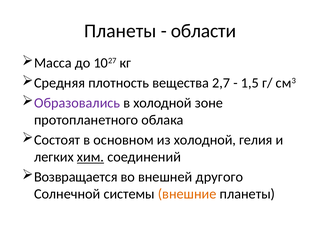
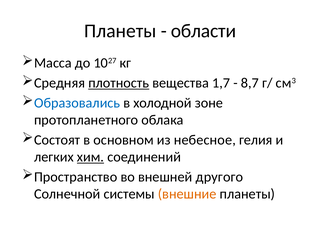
плотность underline: none -> present
2,7: 2,7 -> 1,7
1,5: 1,5 -> 8,7
Образовались colour: purple -> blue
из холодной: холодной -> небесное
Возвращается: Возвращается -> Пространство
